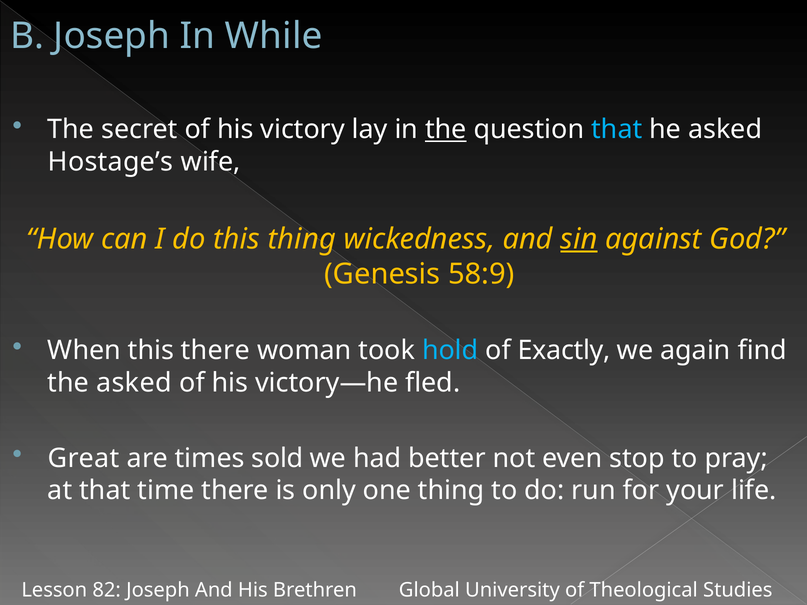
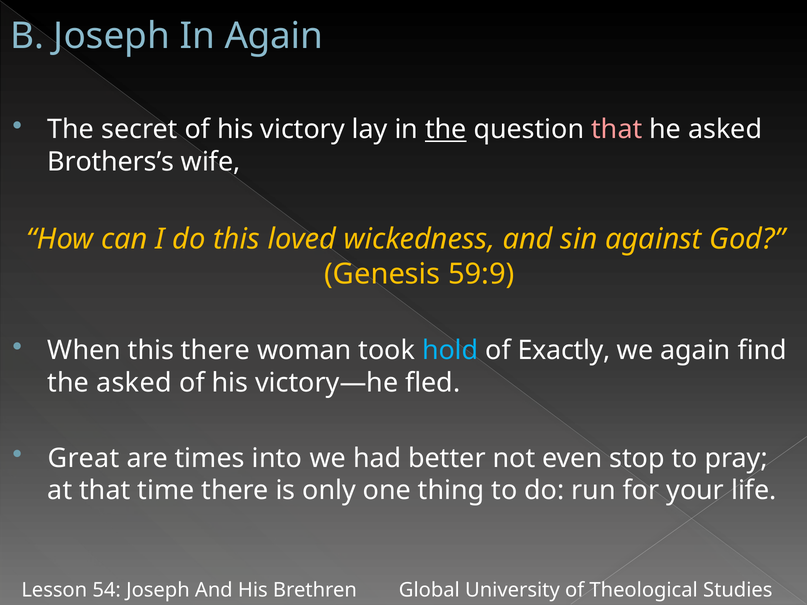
In While: While -> Again
that at (617, 130) colour: light blue -> pink
Hostage’s: Hostage’s -> Brothers’s
this thing: thing -> loved
sin underline: present -> none
58:9: 58:9 -> 59:9
sold: sold -> into
82: 82 -> 54
